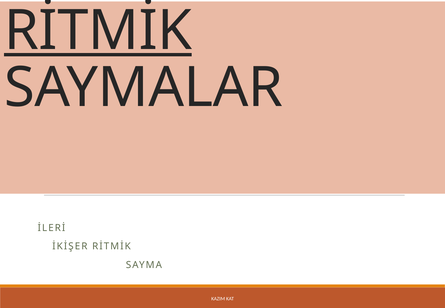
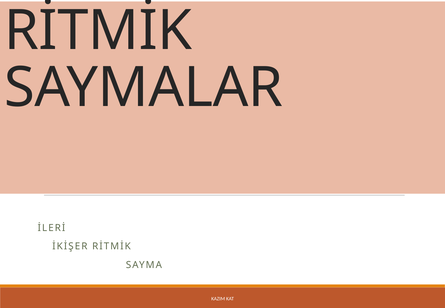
RİTMİK at (98, 31) underline: present -> none
